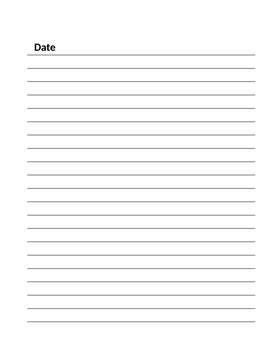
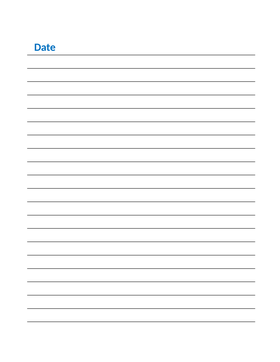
Date colour: black -> blue
